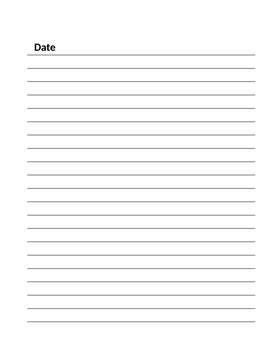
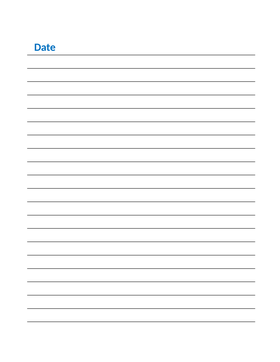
Date colour: black -> blue
